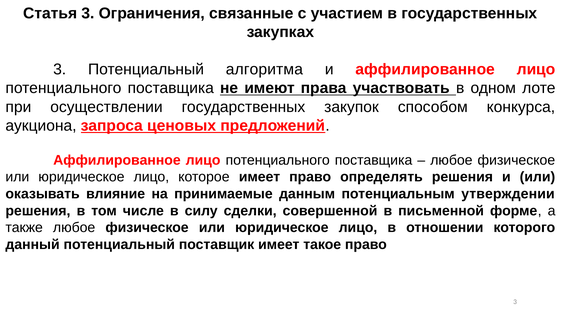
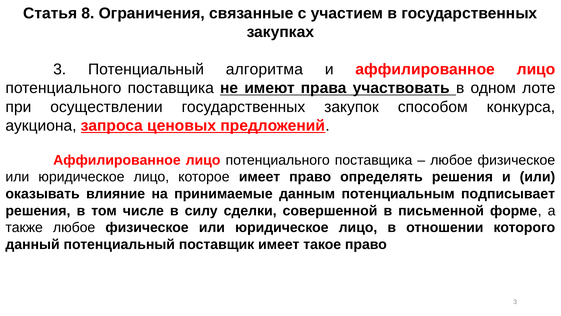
Статья 3: 3 -> 8
утверждении: утверждении -> подписывает
